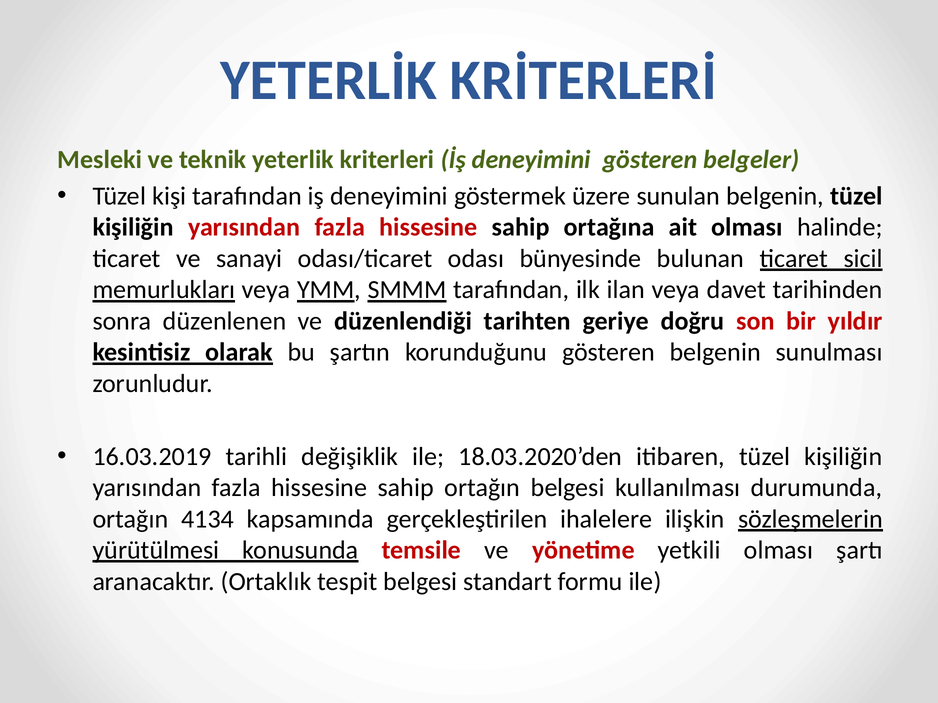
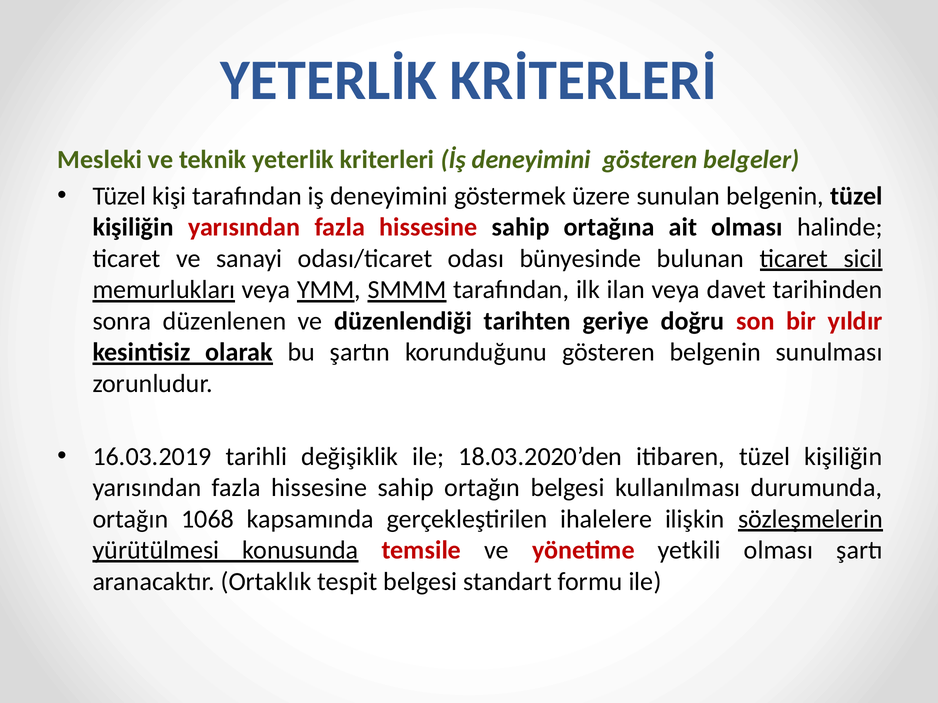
4134: 4134 -> 1068
